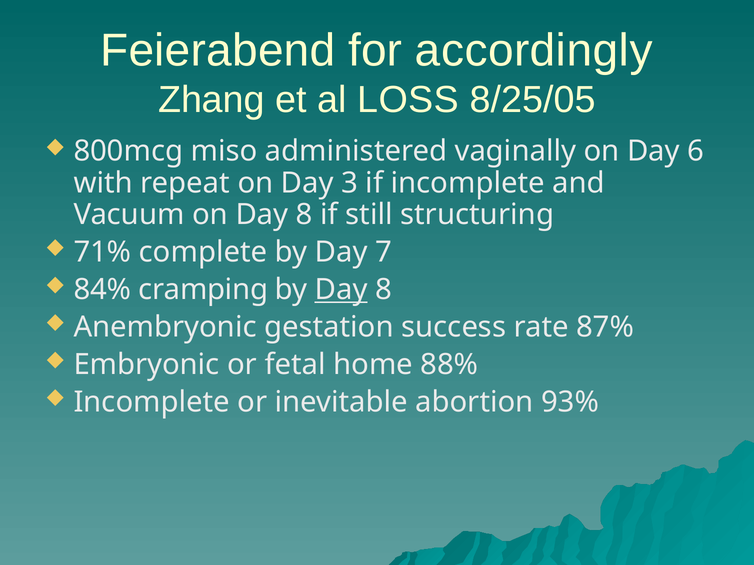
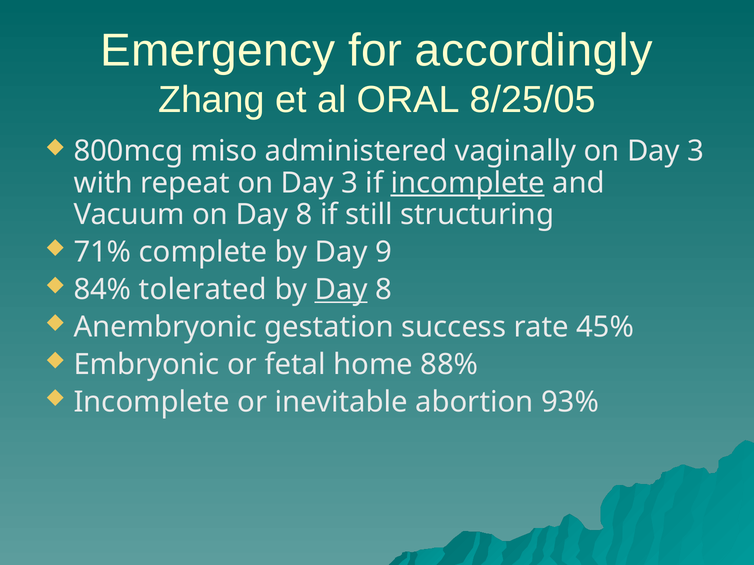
Feierabend: Feierabend -> Emergency
LOSS: LOSS -> ORAL
vaginally on Day 6: 6 -> 3
incomplete at (468, 183) underline: none -> present
7: 7 -> 9
cramping: cramping -> tolerated
87%: 87% -> 45%
